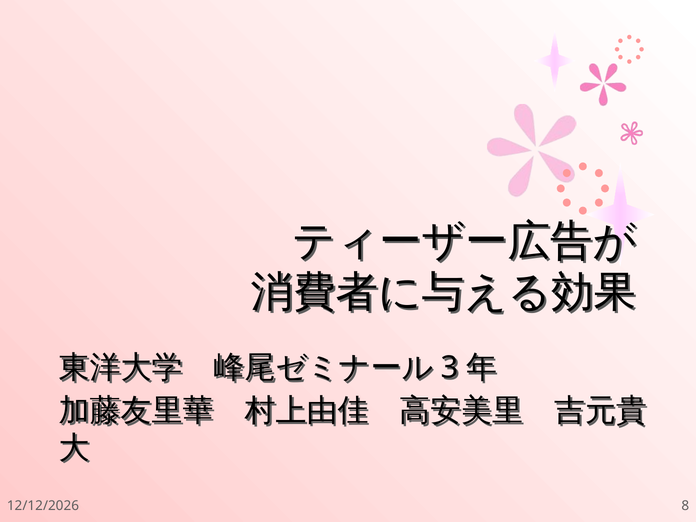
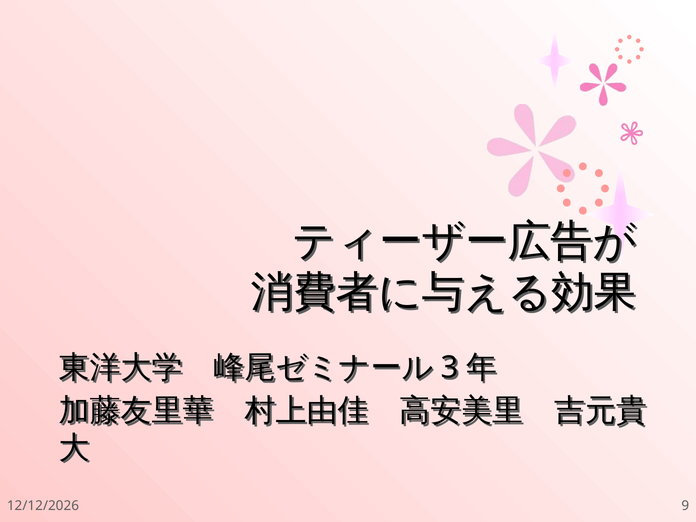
8: 8 -> 9
